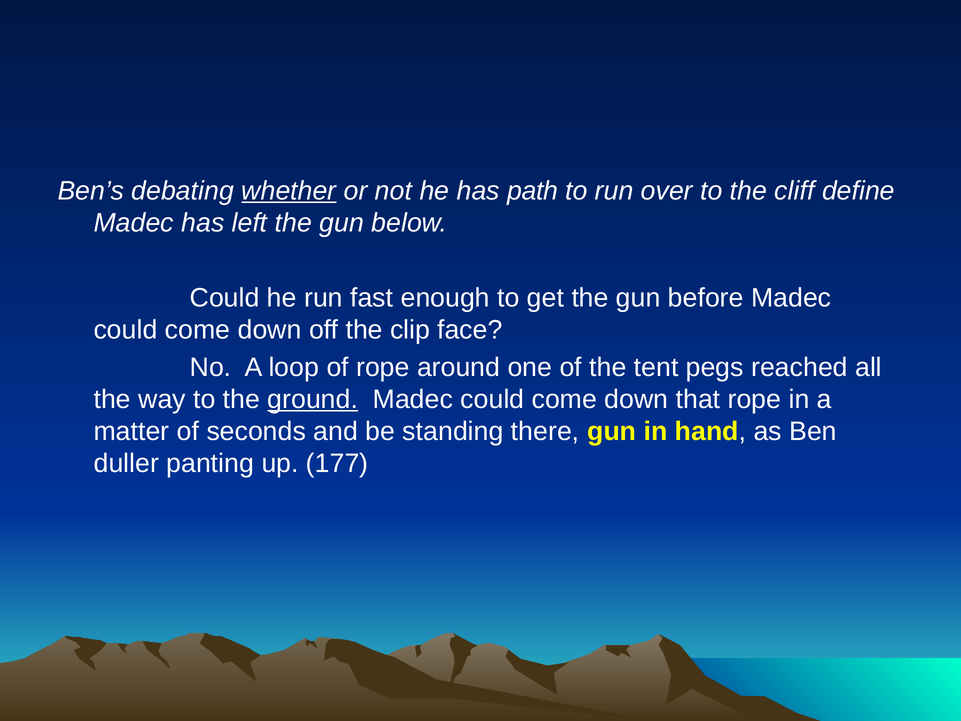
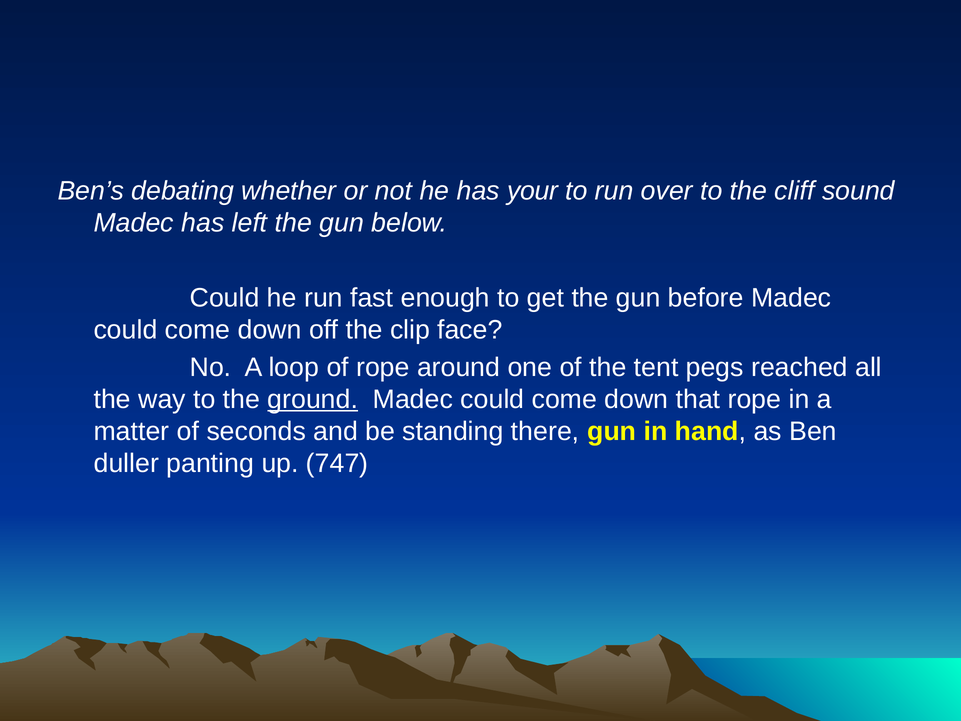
whether underline: present -> none
path: path -> your
define: define -> sound
177: 177 -> 747
